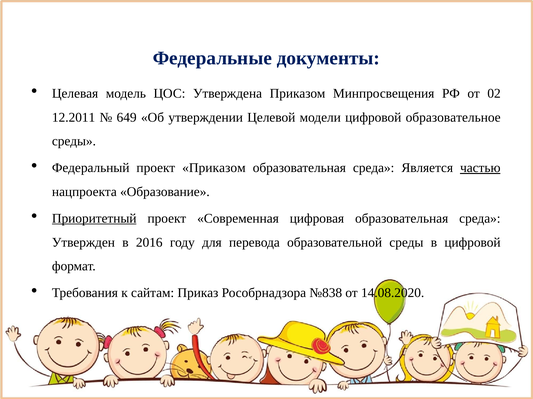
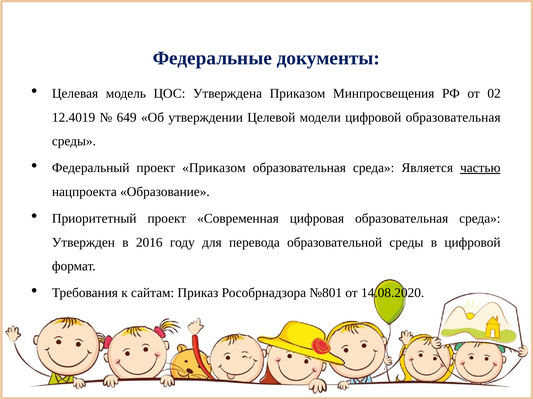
12.2011: 12.2011 -> 12.4019
цифровой образовательное: образовательное -> образовательная
Приоритетный underline: present -> none
№838: №838 -> №801
